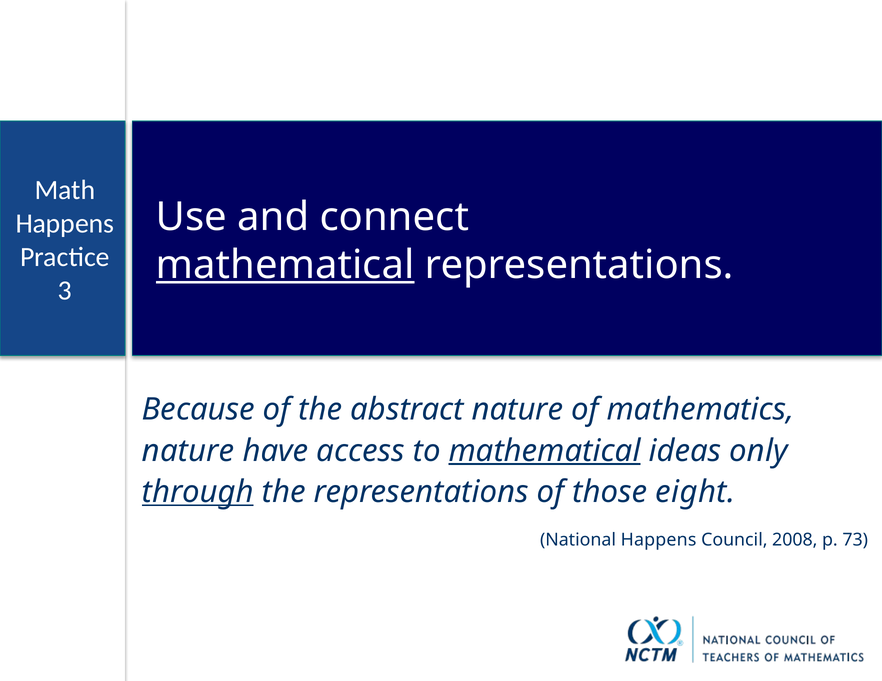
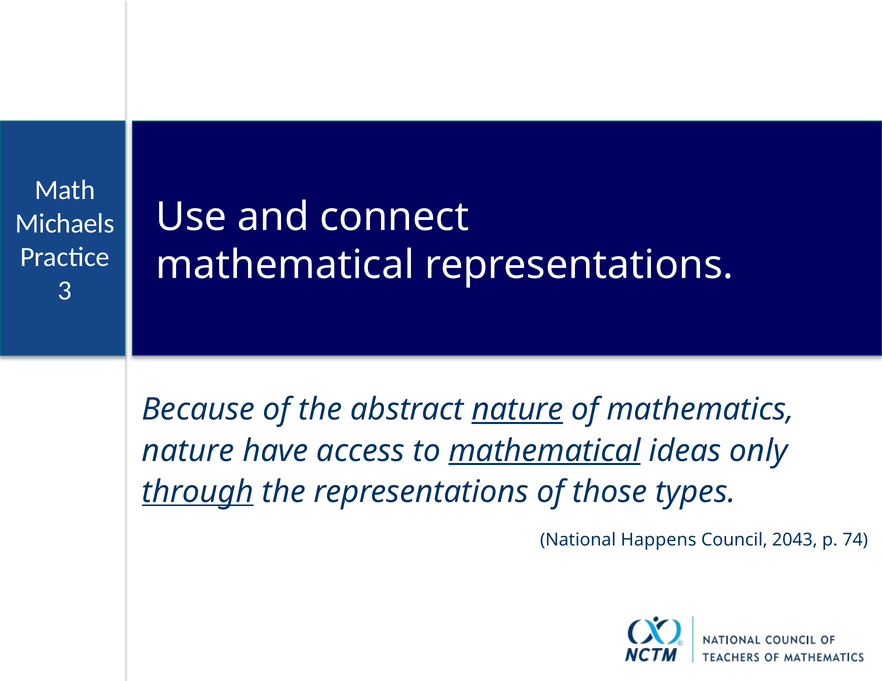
Happens at (65, 224): Happens -> Michaels
mathematical at (285, 265) underline: present -> none
nature at (518, 410) underline: none -> present
eight: eight -> types
2008: 2008 -> 2043
73: 73 -> 74
